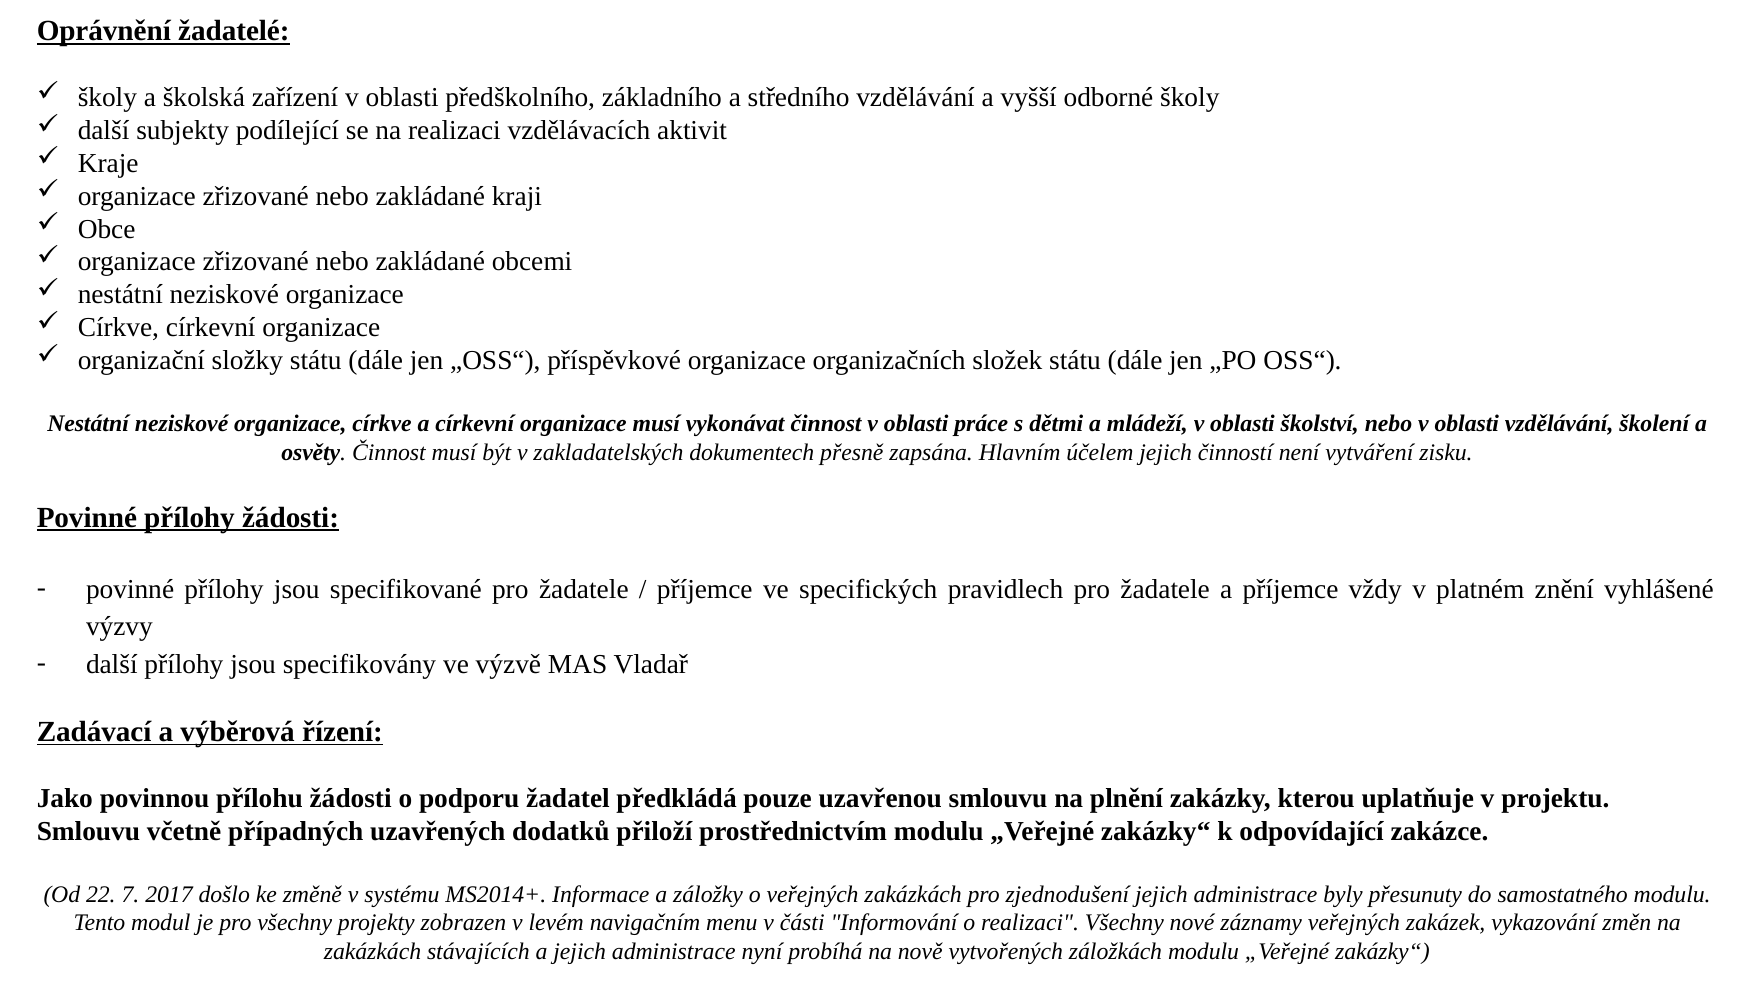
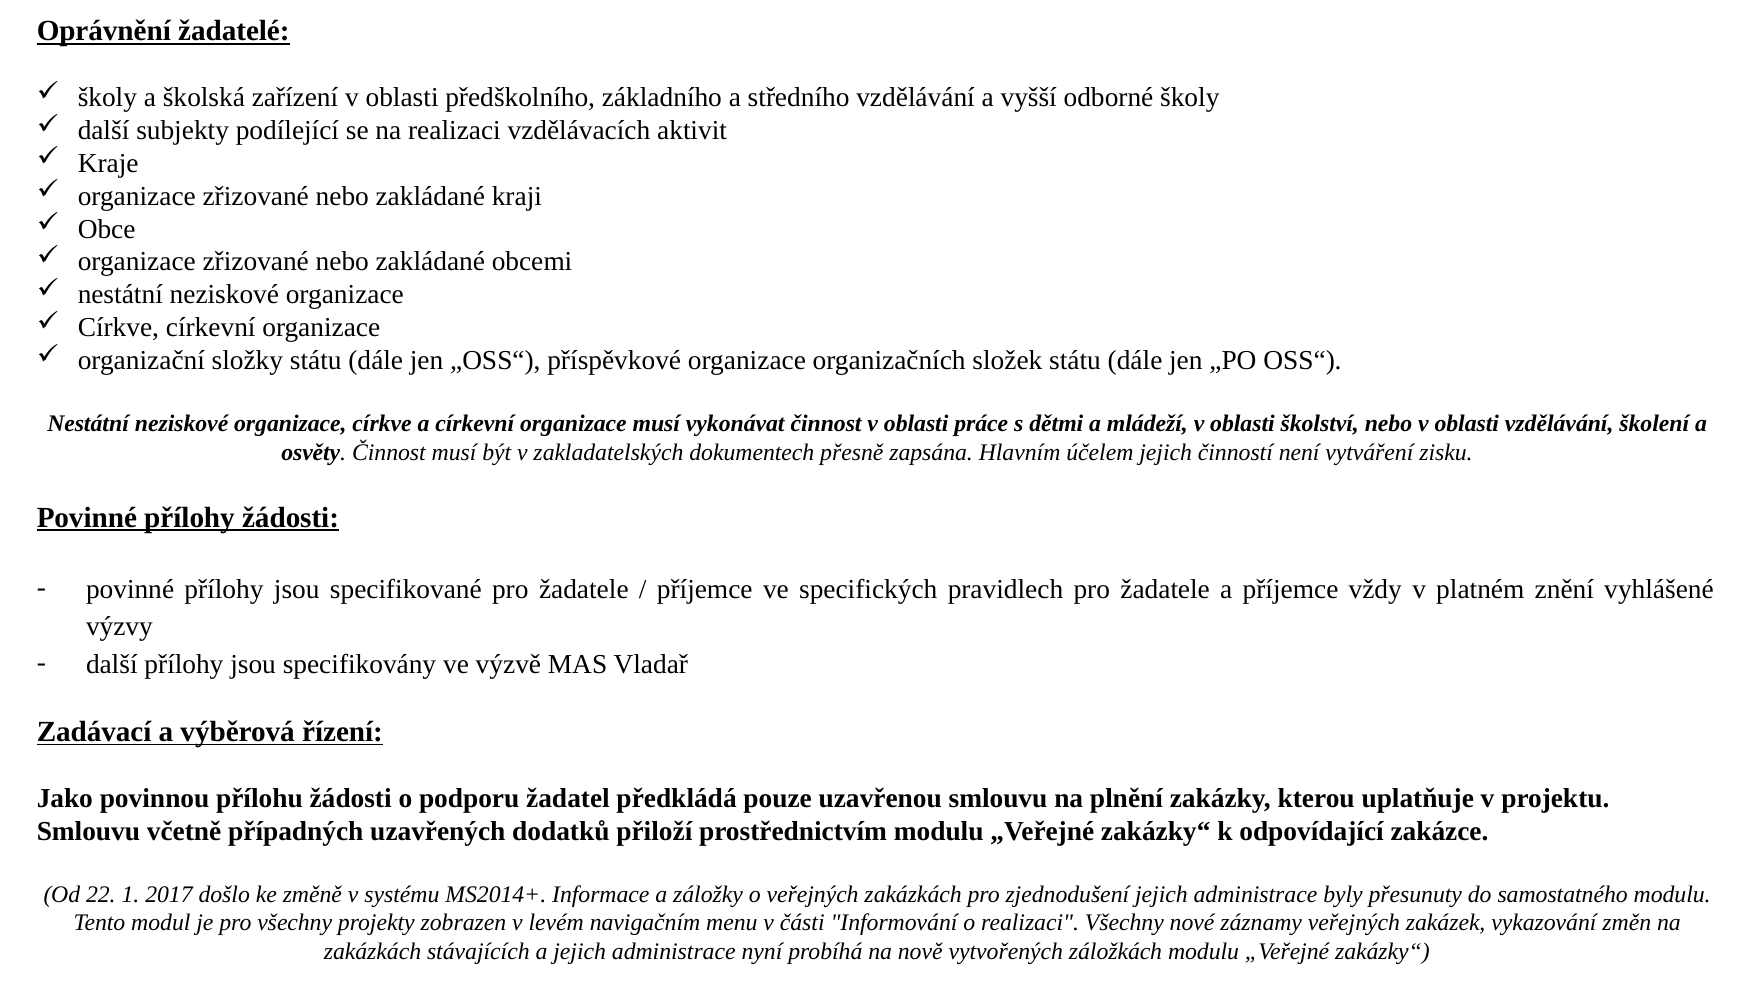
7: 7 -> 1
